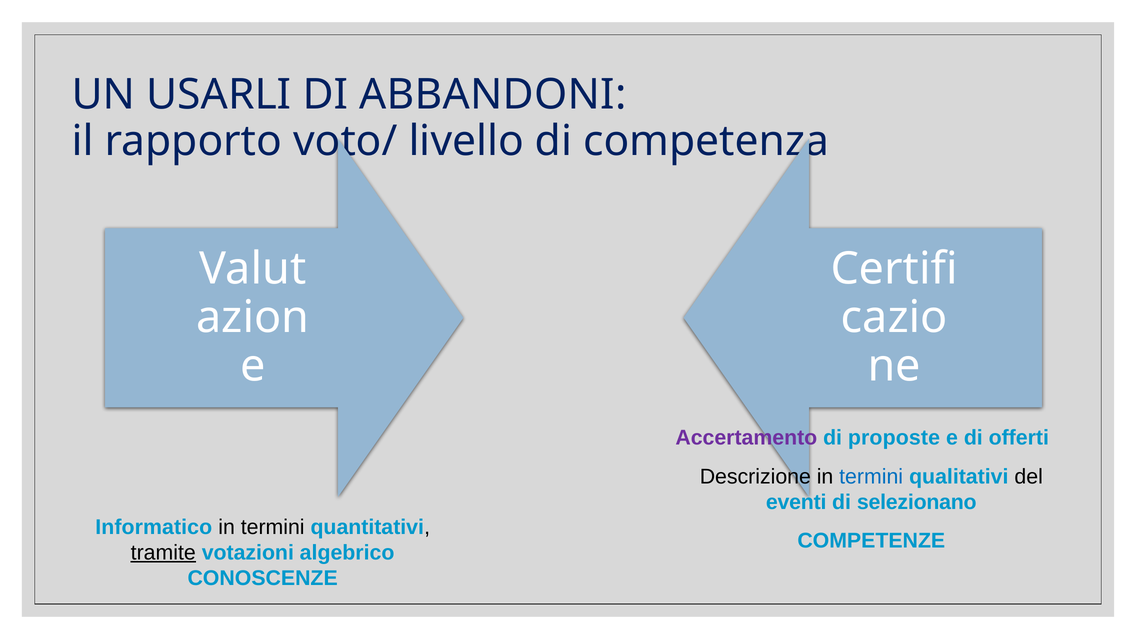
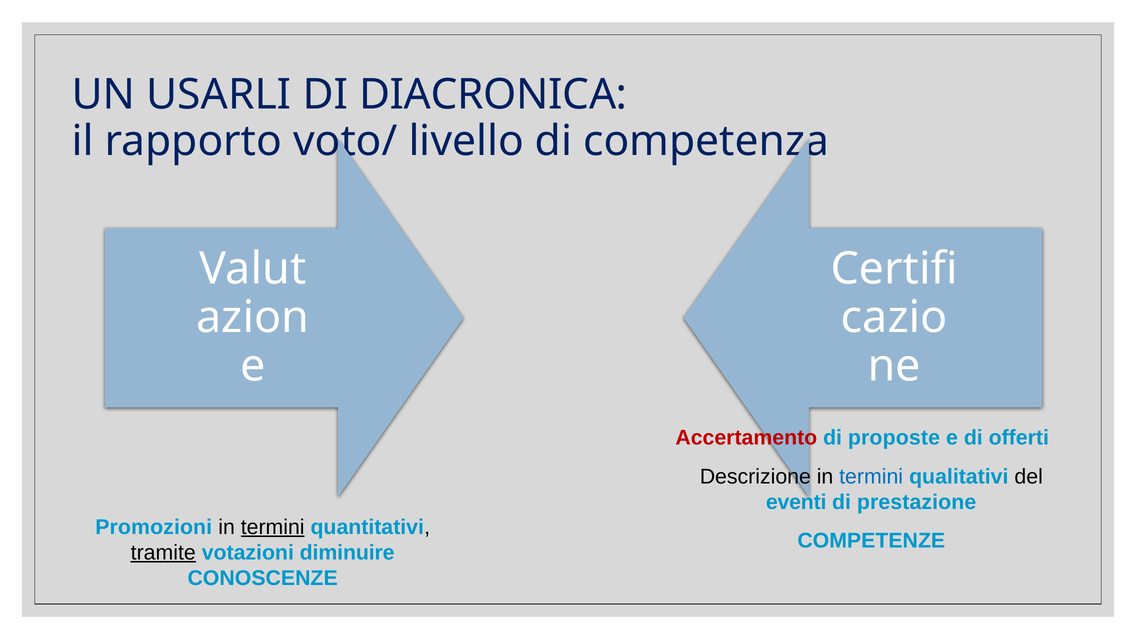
ABBANDONI: ABBANDONI -> DIACRONICA
Accertamento colour: purple -> red
selezionano: selezionano -> prestazione
Informatico: Informatico -> Promozioni
termini at (273, 527) underline: none -> present
algebrico: algebrico -> diminuire
